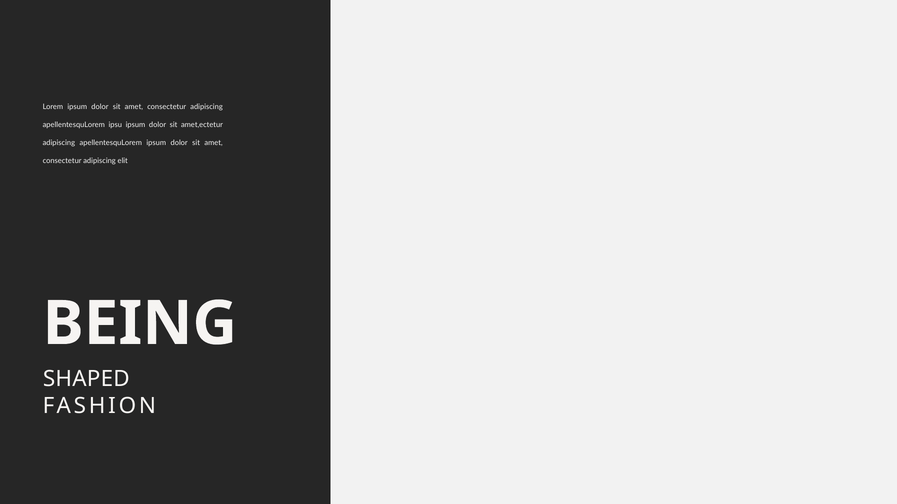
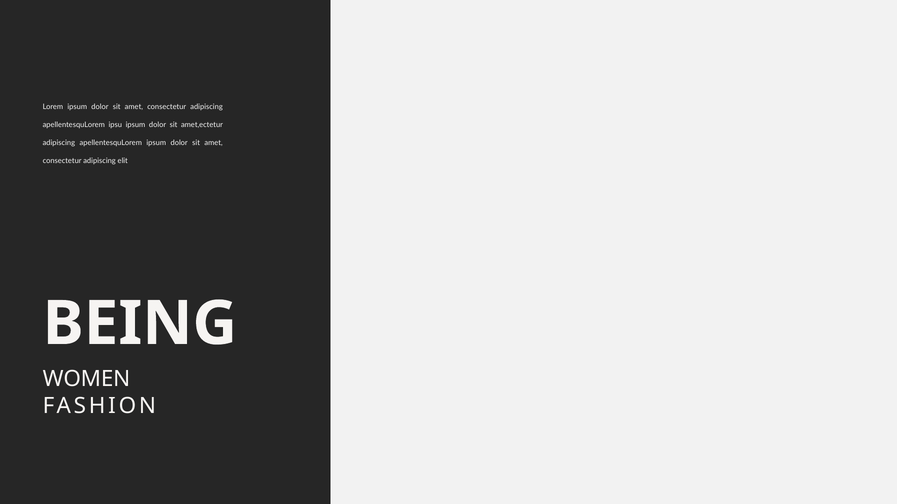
SHAPED: SHAPED -> WOMEN
